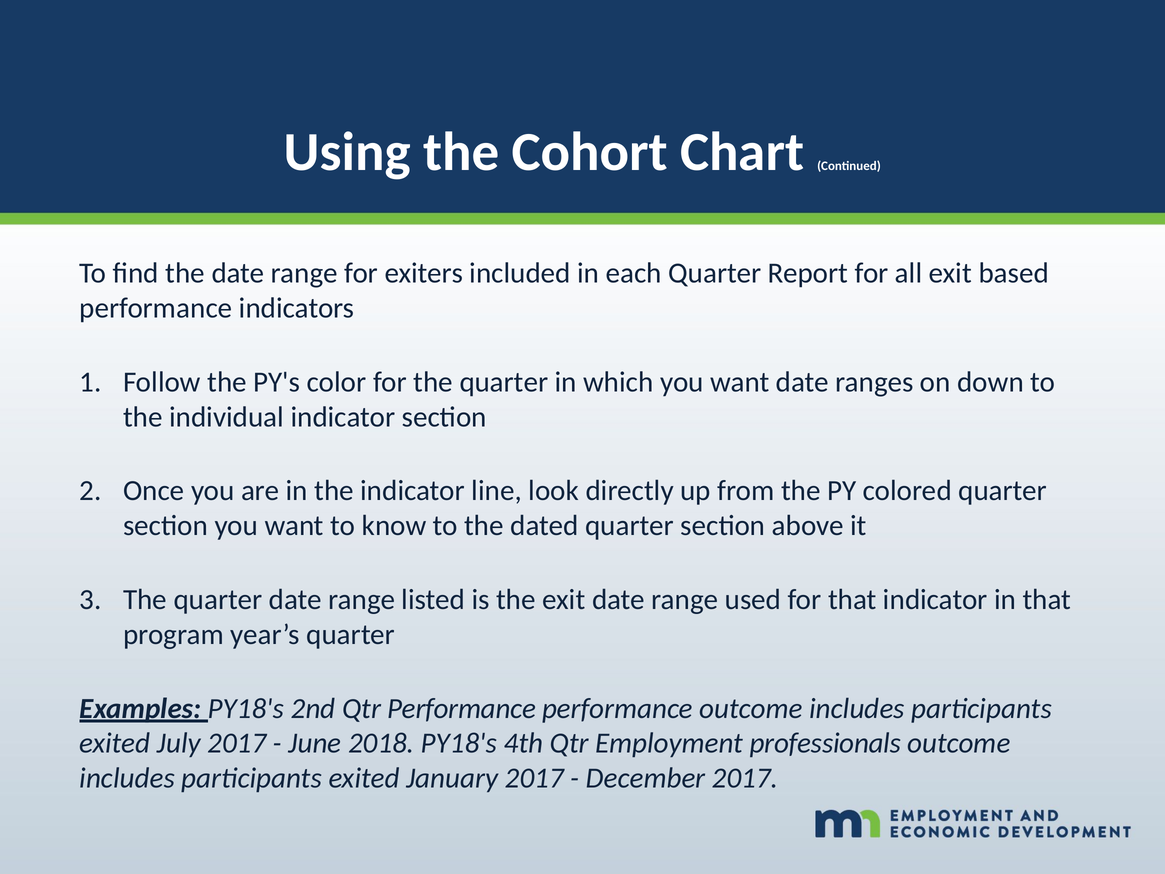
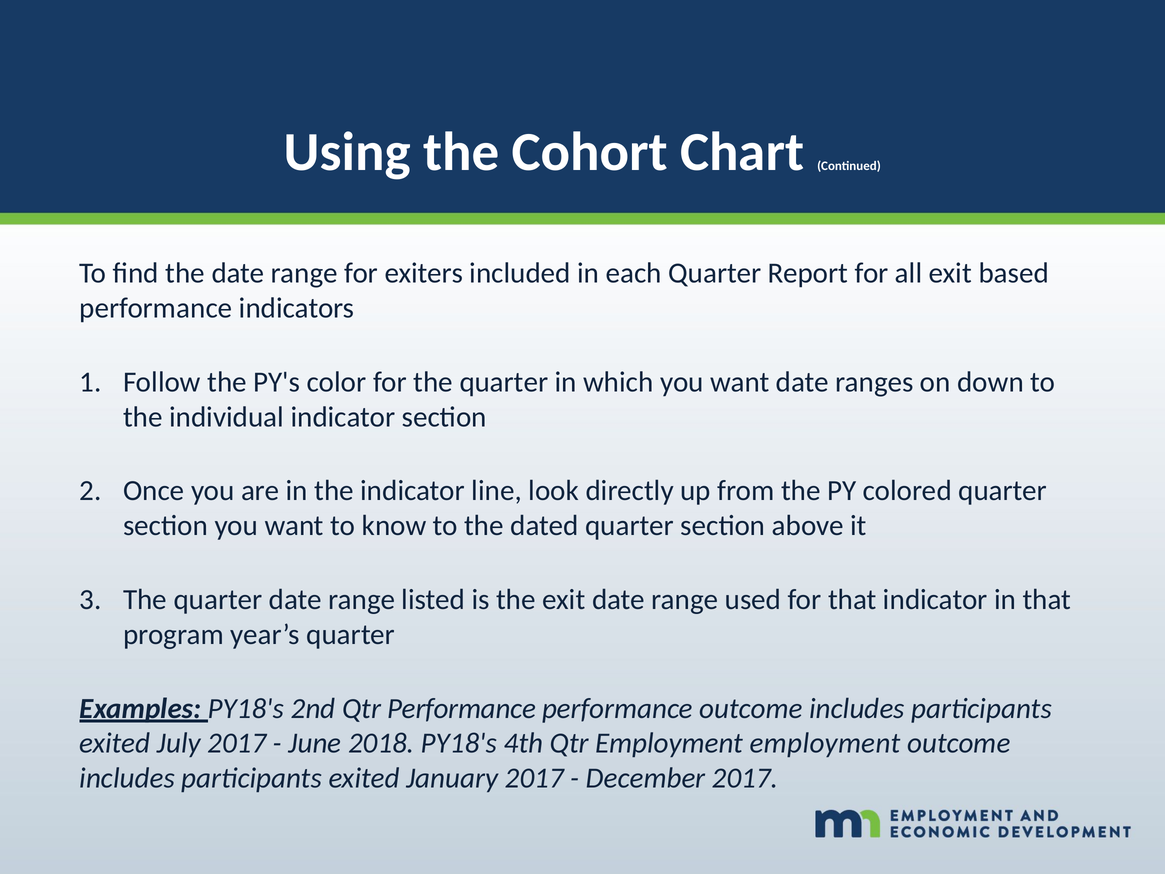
Employment professionals: professionals -> employment
